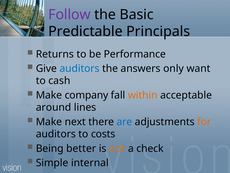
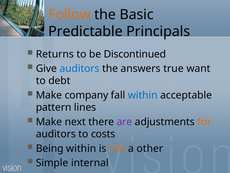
Follow colour: purple -> orange
Performance: Performance -> Discontinued
only: only -> true
cash: cash -> debt
within at (143, 95) colour: orange -> blue
around: around -> pattern
are colour: blue -> purple
Being better: better -> within
check: check -> other
